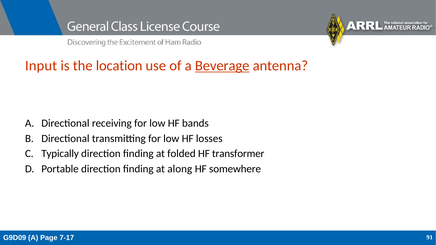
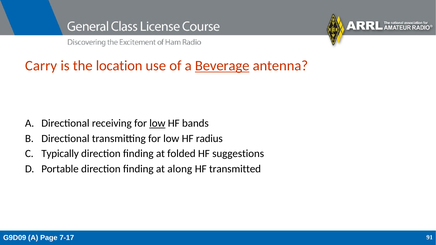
Input: Input -> Carry
low at (157, 123) underline: none -> present
losses: losses -> radius
transformer: transformer -> suggestions
somewhere: somewhere -> transmitted
